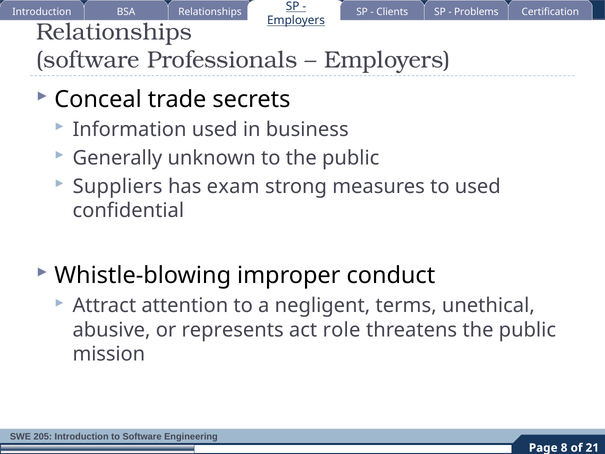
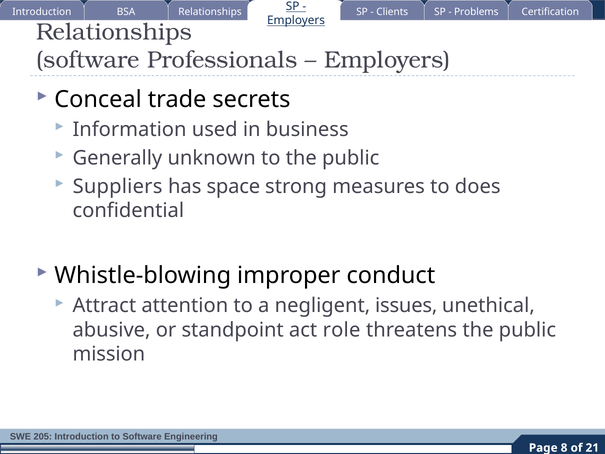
exam: exam -> space
to used: used -> does
terms: terms -> issues
represents: represents -> standpoint
